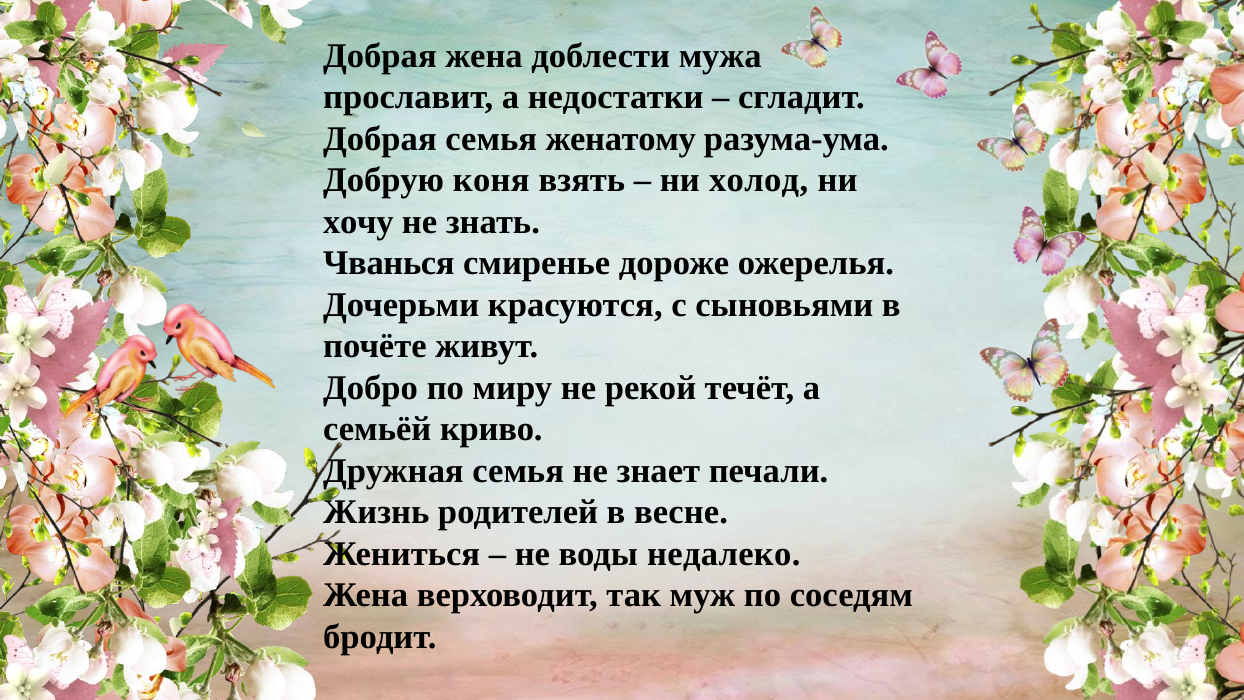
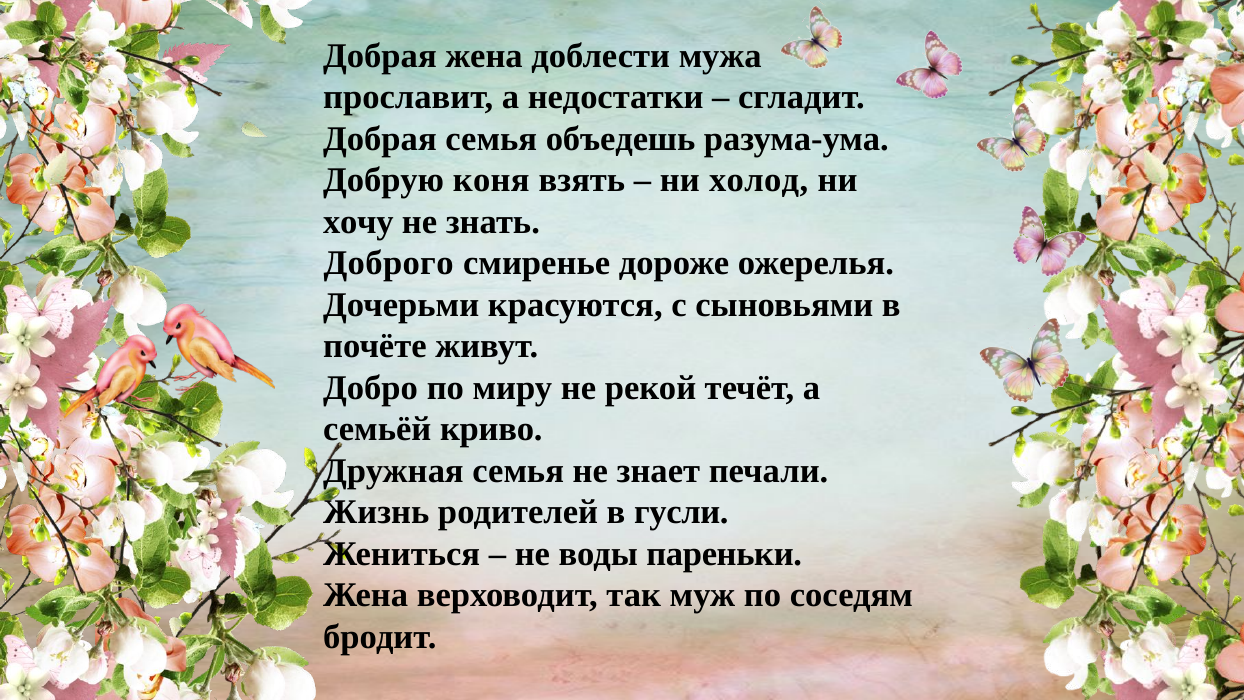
женатому: женатому -> объедешь
Чванься: Чванься -> Доброго
весне: весне -> гусли
недалеко: недалеко -> пареньки
